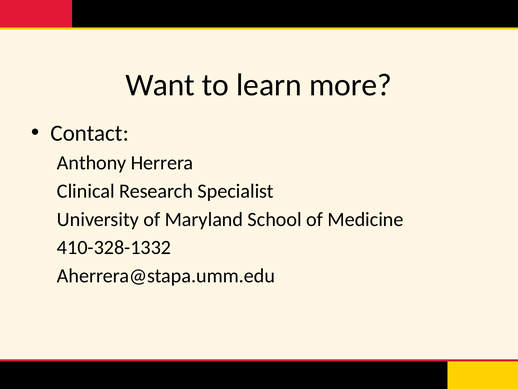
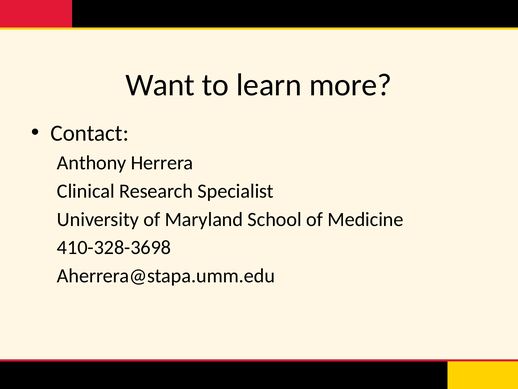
410-328-1332: 410-328-1332 -> 410-328-3698
